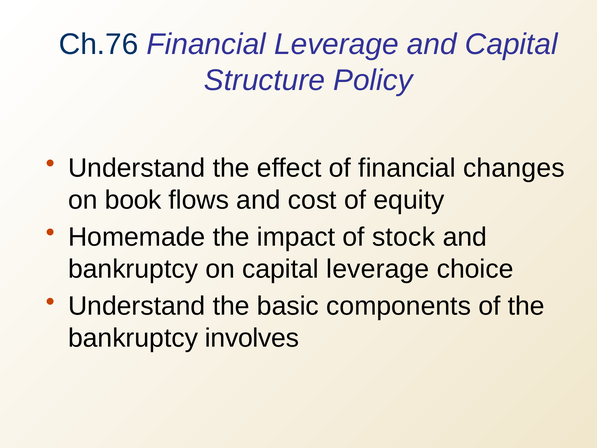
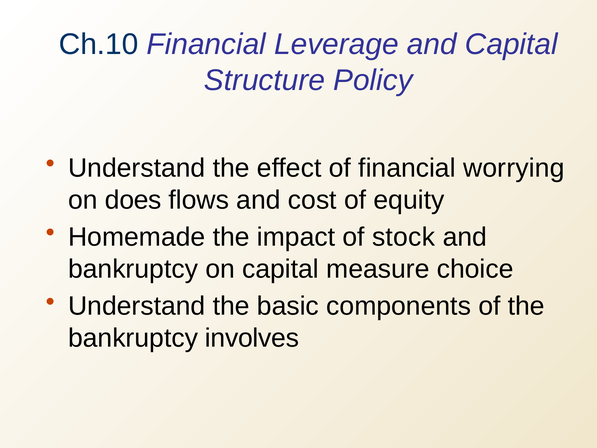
Ch.76: Ch.76 -> Ch.10
changes: changes -> worrying
book: book -> does
capital leverage: leverage -> measure
